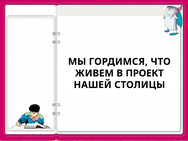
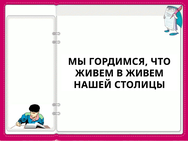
В ПРОЕКТ: ПРОЕКТ -> ЖИВЕМ
